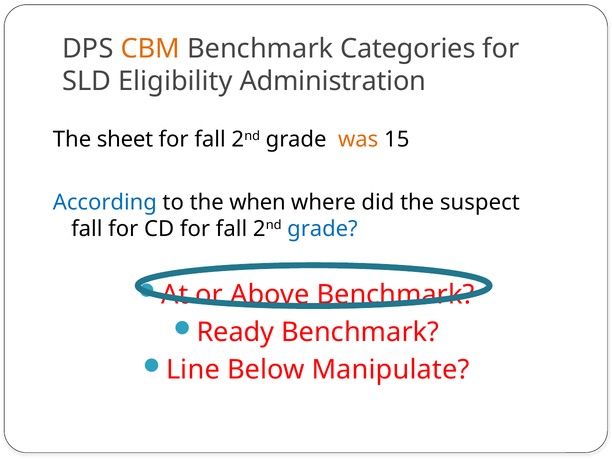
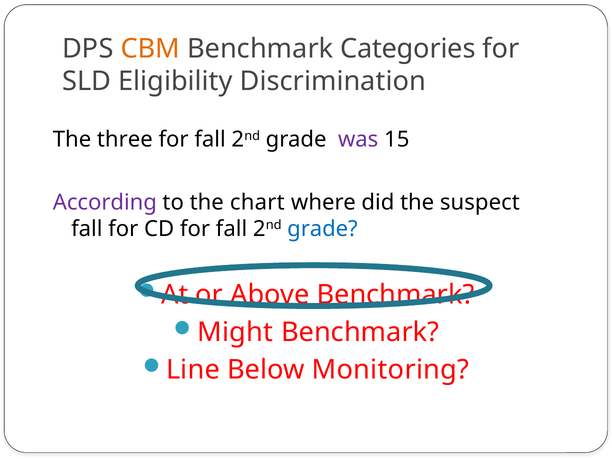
Administration: Administration -> Discrimination
sheet: sheet -> three
was colour: orange -> purple
According colour: blue -> purple
when: when -> chart
Ready: Ready -> Might
Manipulate: Manipulate -> Monitoring
